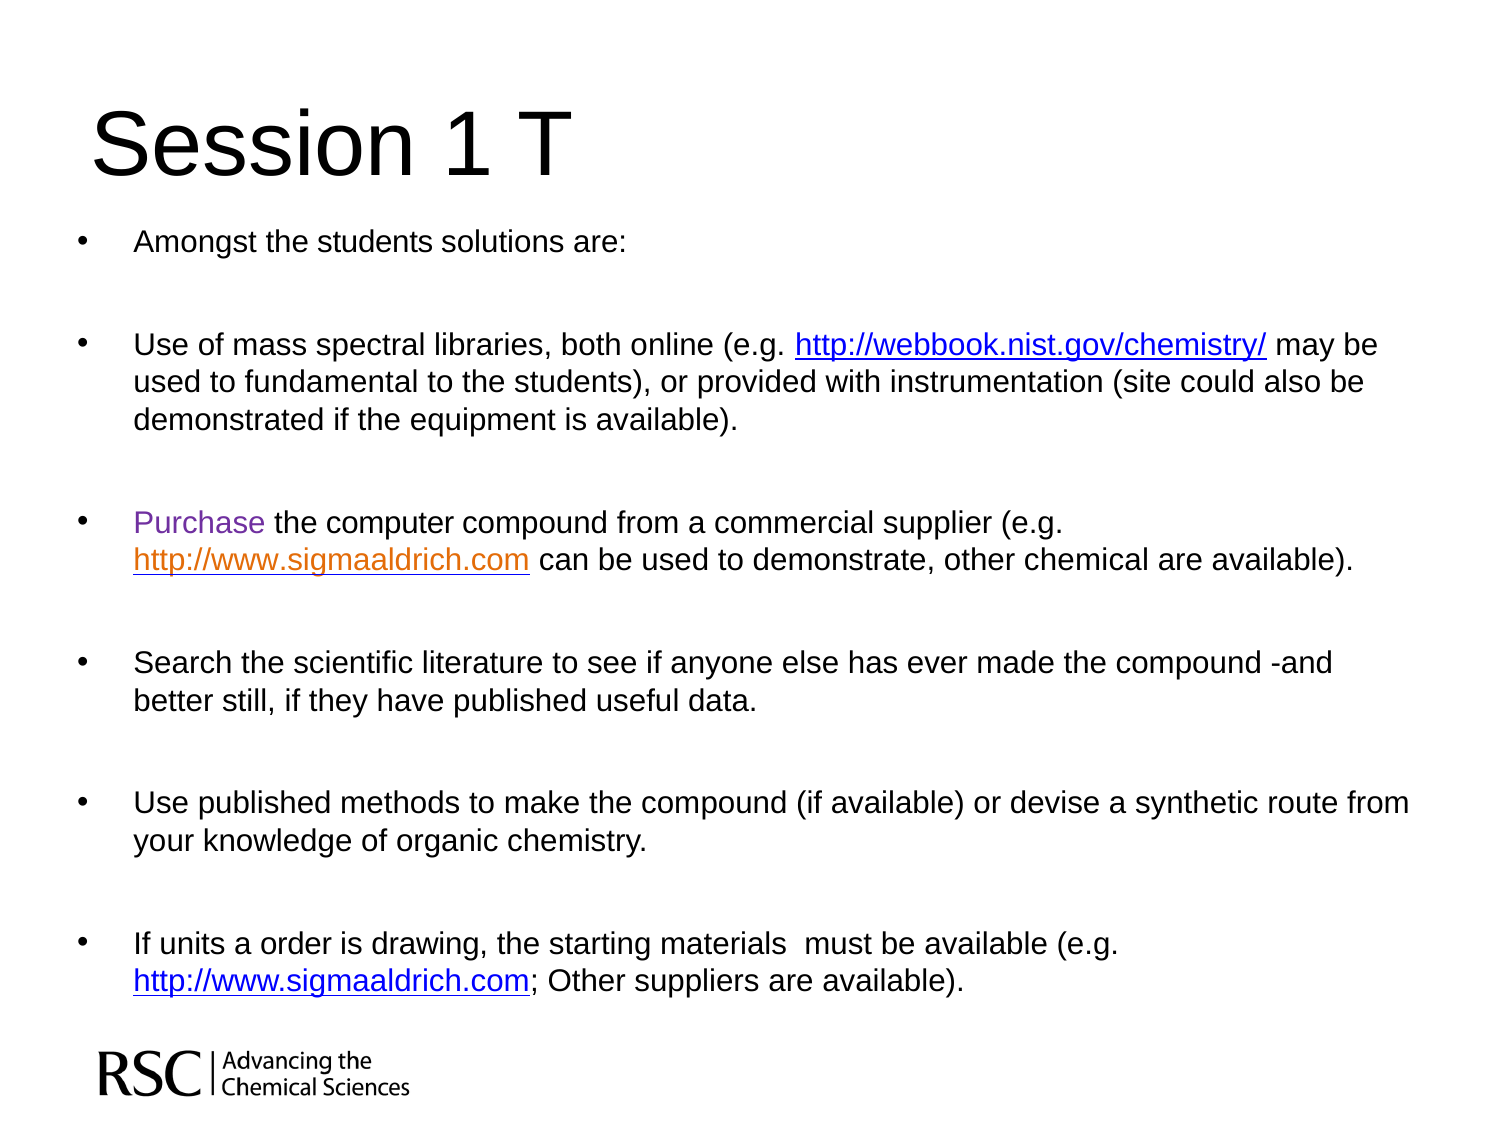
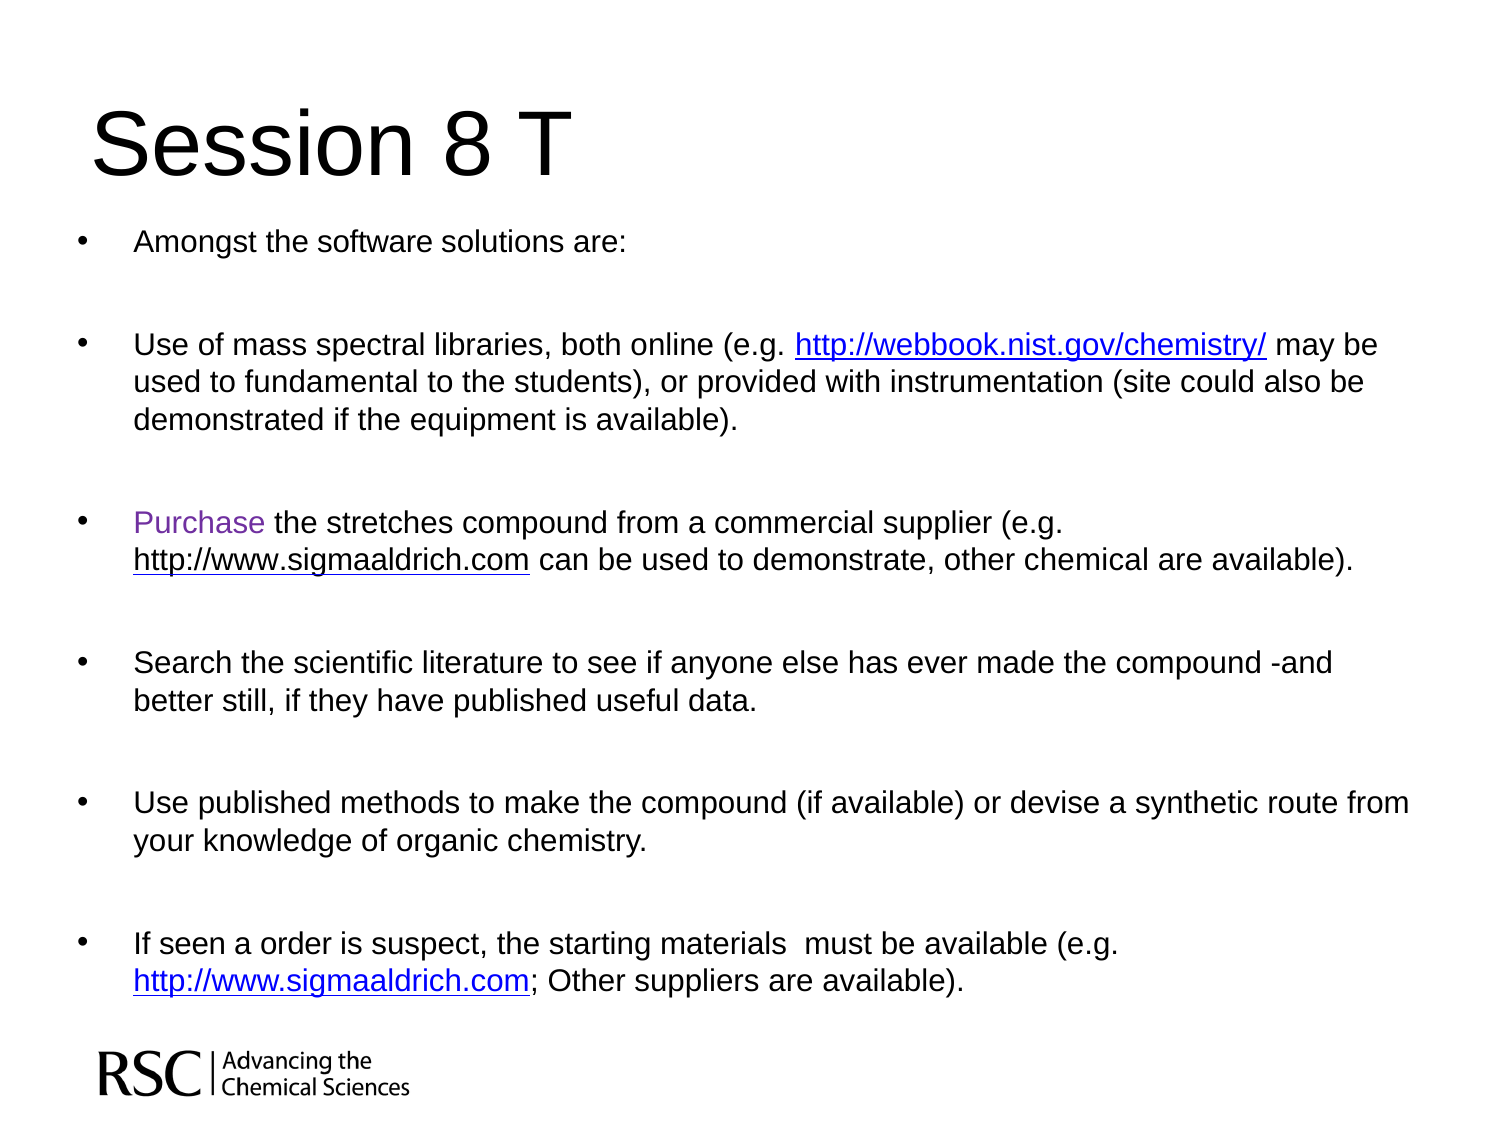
1: 1 -> 8
Amongst the students: students -> software
computer: computer -> stretches
http://www.sigmaaldrich.com at (332, 560) colour: orange -> black
units: units -> seen
drawing: drawing -> suspect
